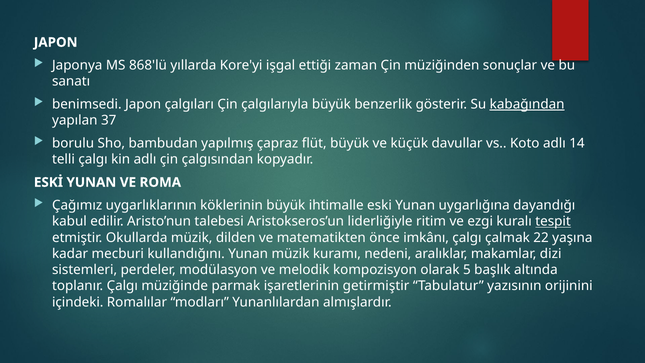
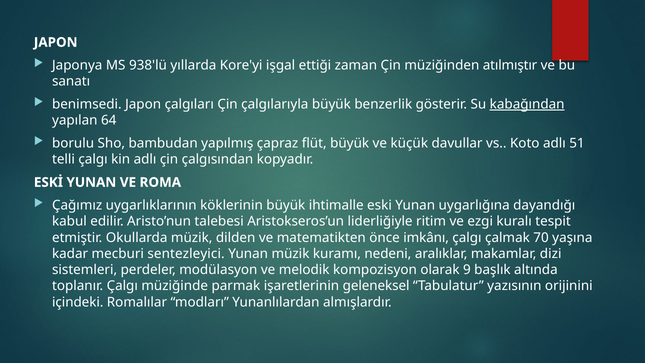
868'lü: 868'lü -> 938'lü
sonuçlar: sonuçlar -> atılmıştır
37: 37 -> 64
14: 14 -> 51
tespit underline: present -> none
22: 22 -> 70
kullandığını: kullandığını -> sentezleyici
5: 5 -> 9
getirmiştir: getirmiştir -> geleneksel
